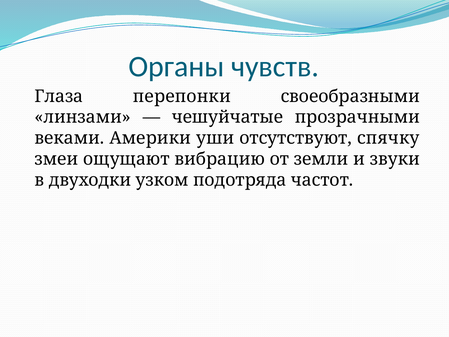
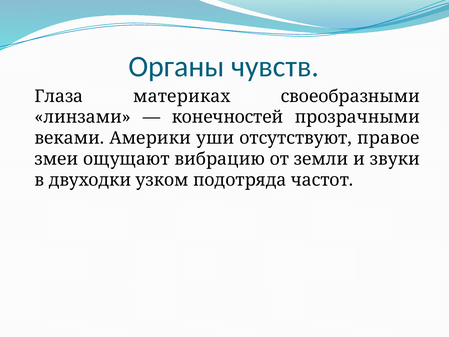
перепонки: перепонки -> материках
чешуйчатые: чешуйчатые -> конечностей
спячку: спячку -> правое
